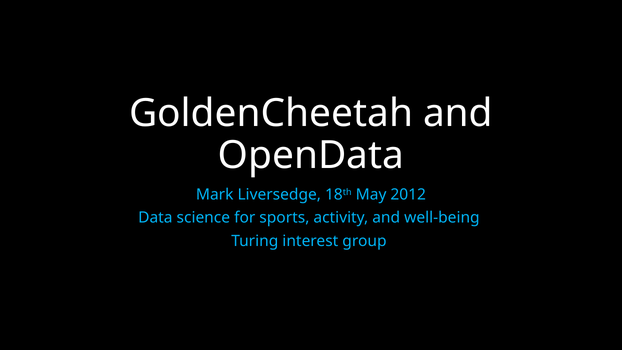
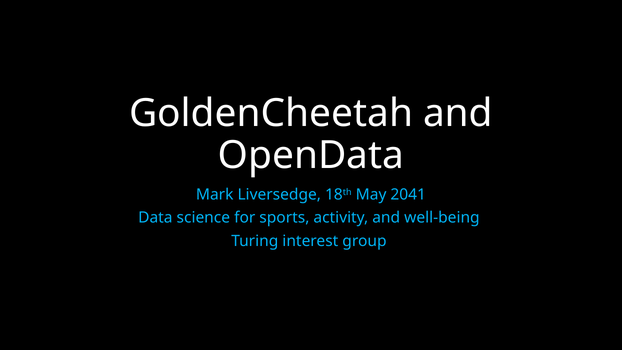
2012: 2012 -> 2041
